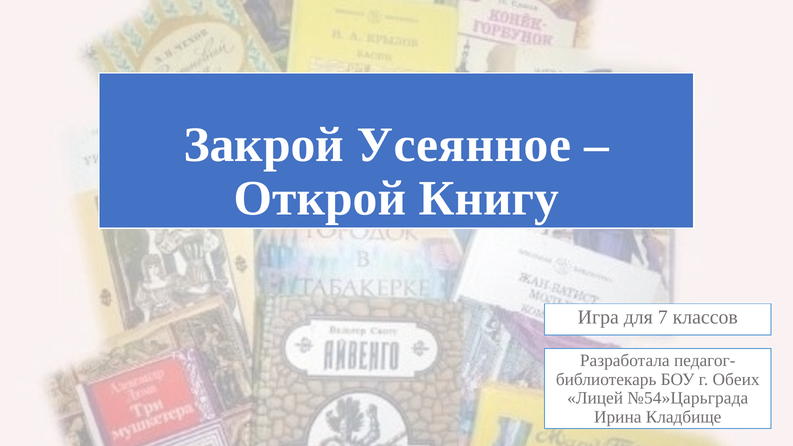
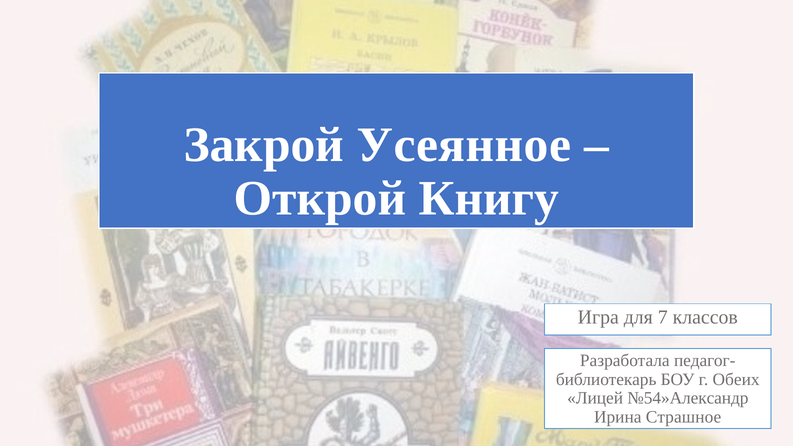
№54»Царьграда: №54»Царьграда -> №54»Александр
Кладбище: Кладбище -> Страшное
